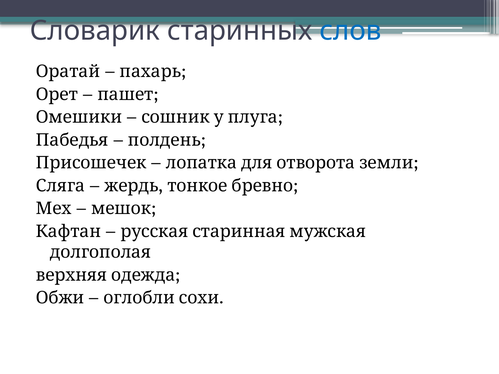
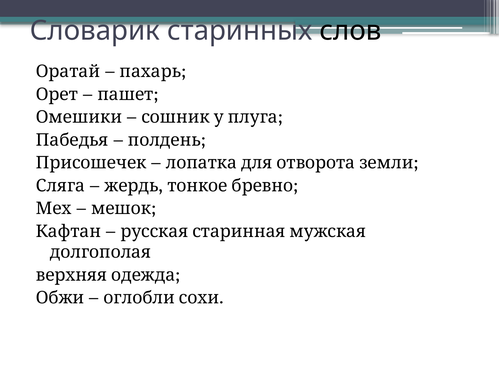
слов colour: blue -> black
